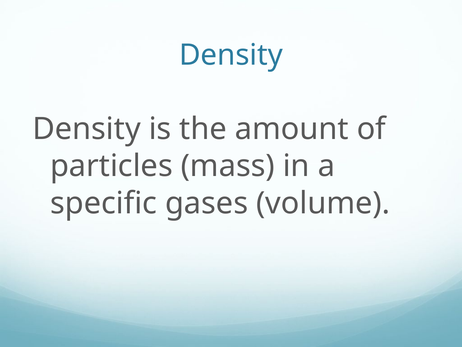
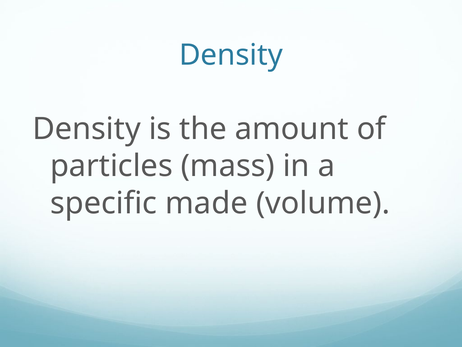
gases: gases -> made
